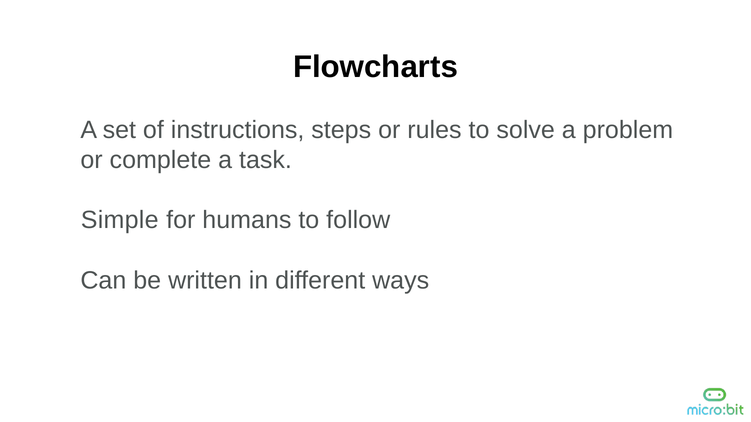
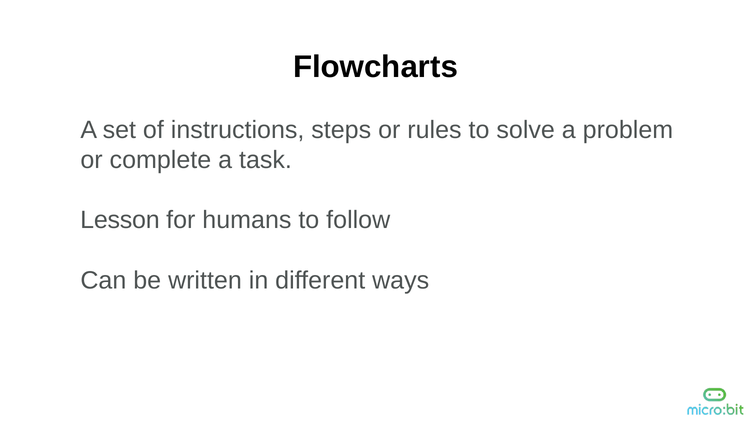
Simple: Simple -> Lesson
